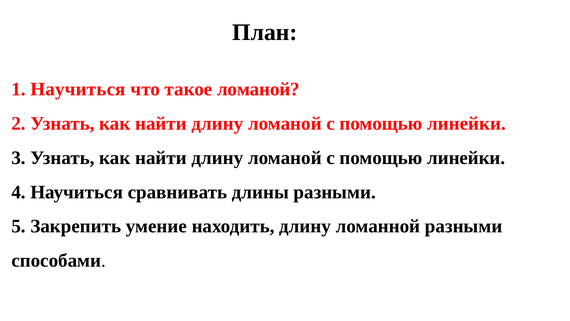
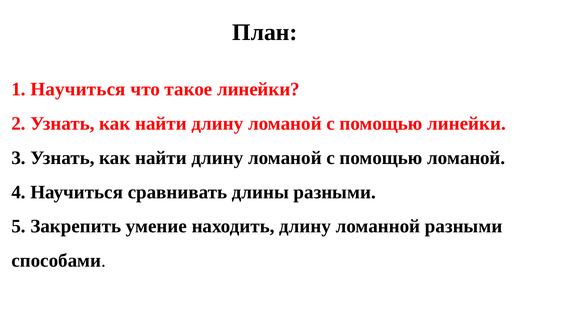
такое ломаной: ломаной -> линейки
линейки at (466, 158): линейки -> ломаной
